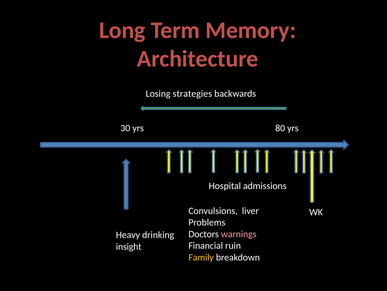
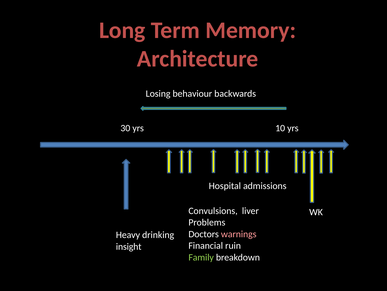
strategies: strategies -> behaviour
80: 80 -> 10
Family colour: yellow -> light green
